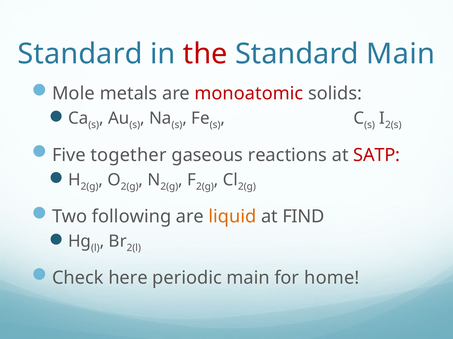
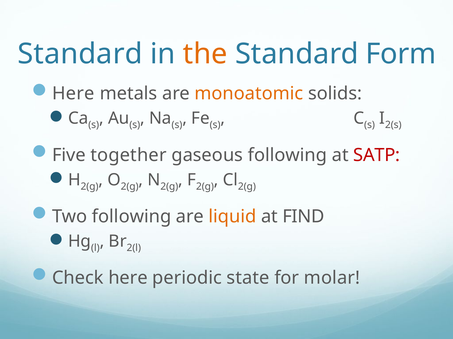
the colour: red -> orange
Standard Main: Main -> Form
Mole at (73, 94): Mole -> Here
monoatomic colour: red -> orange
gaseous reactions: reactions -> following
periodic main: main -> state
home: home -> molar
